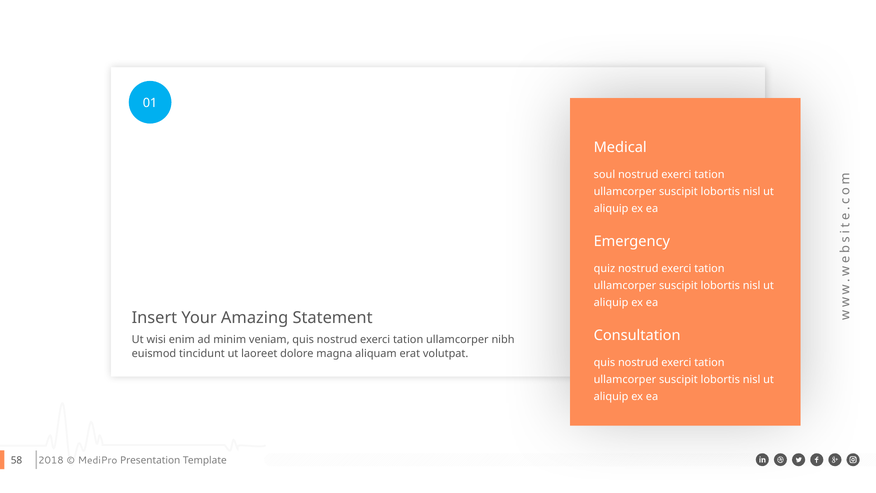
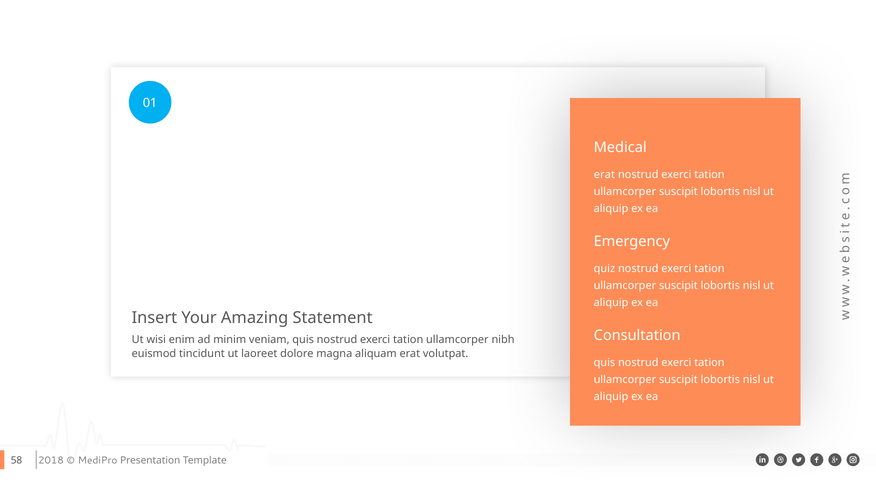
soul at (604, 174): soul -> erat
